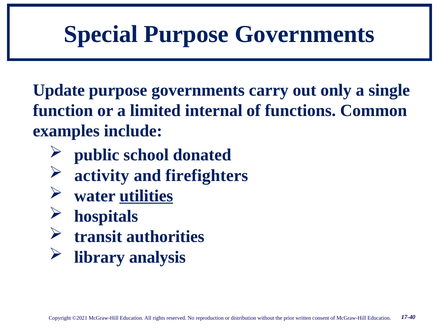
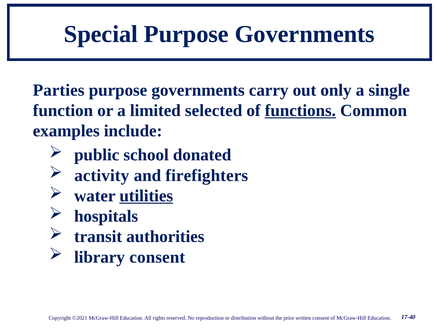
Update: Update -> Parties
internal: internal -> selected
functions underline: none -> present
library analysis: analysis -> consent
